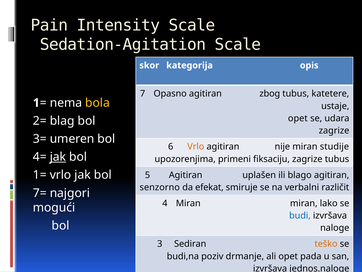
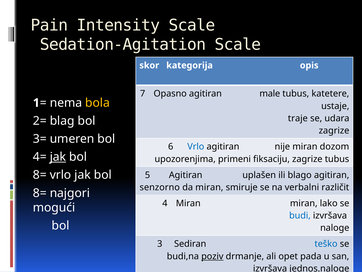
zbog: zbog -> male
opet at (298, 118): opet -> traje
Vrlo at (196, 146) colour: orange -> blue
studije: studije -> dozom
1= at (40, 175): 1= -> 8=
da efekat: efekat -> miran
7= at (40, 193): 7= -> 8=
teško colour: orange -> blue
poziv underline: none -> present
